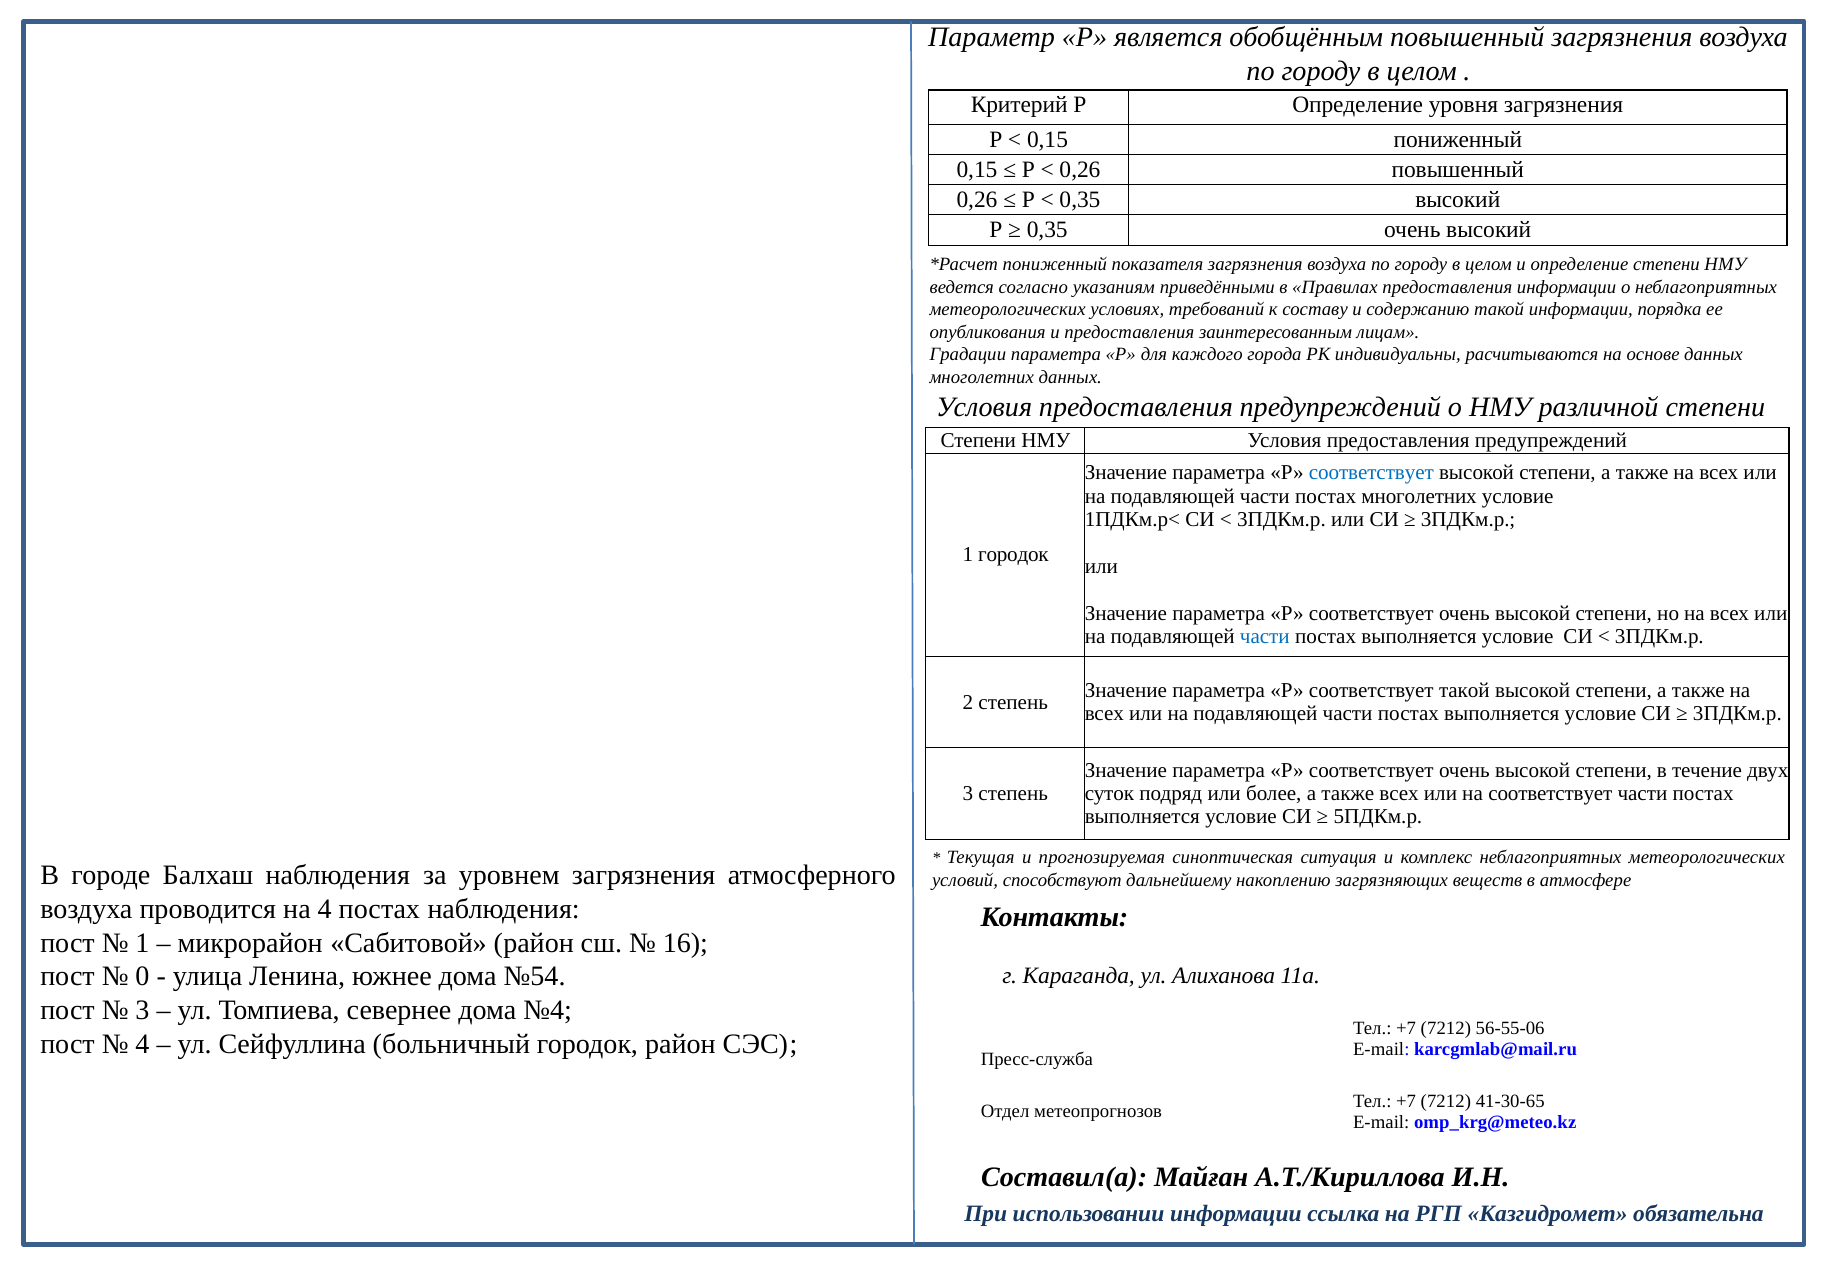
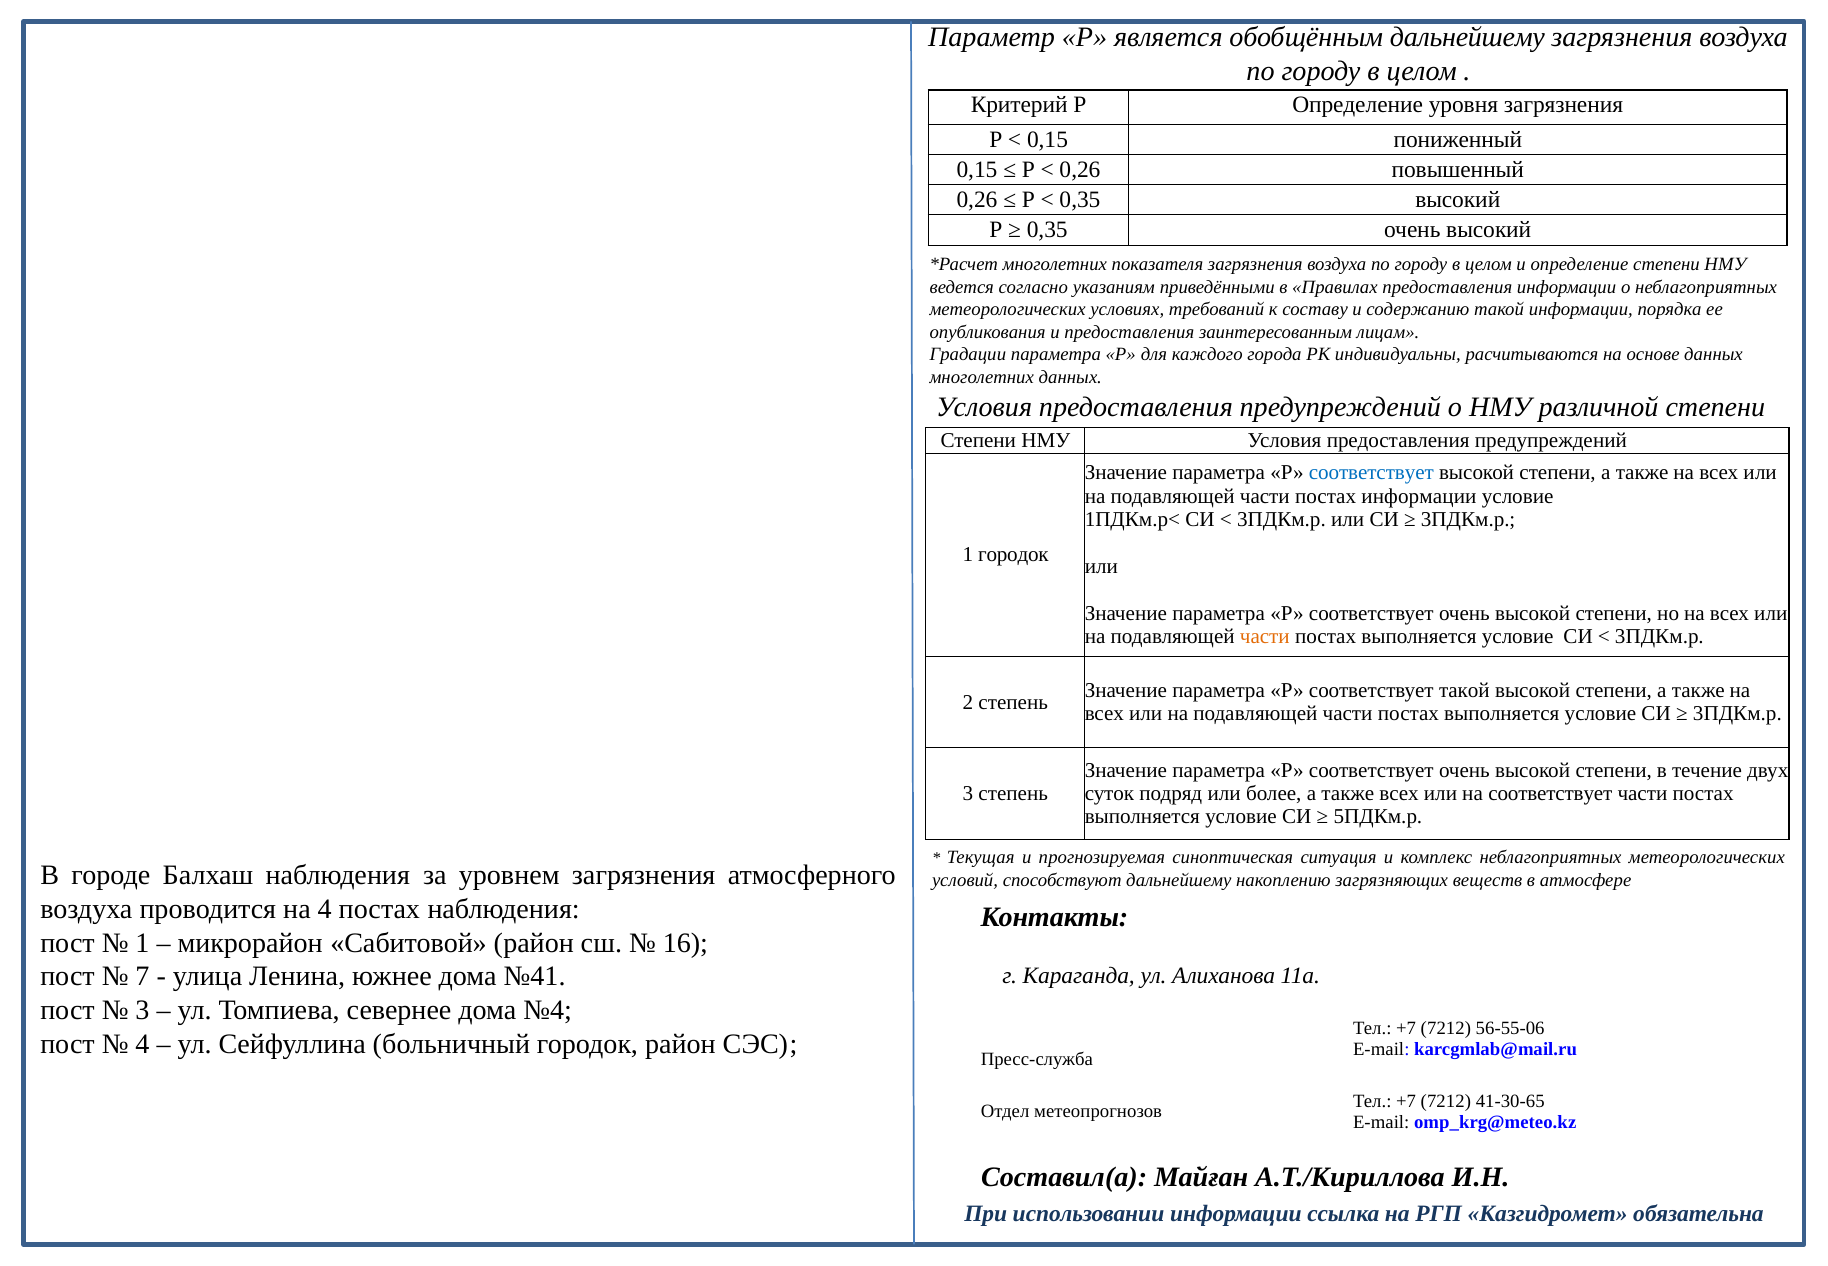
обобщённым повышенный: повышенный -> дальнейшему
пониженный at (1055, 265): пониженный -> многолетних
постах многолетних: многолетних -> информации
части at (1265, 636) colour: blue -> orange
0: 0 -> 7
№54: №54 -> №41
